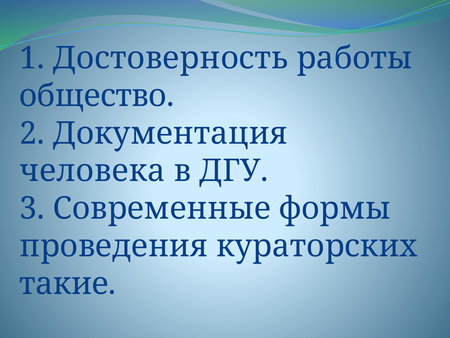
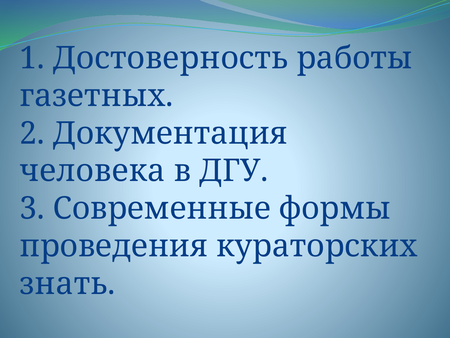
общество: общество -> газетных
такие: такие -> знать
